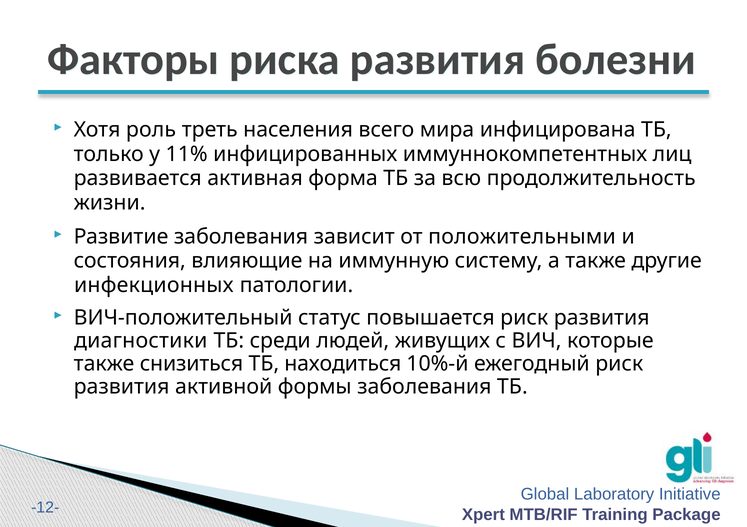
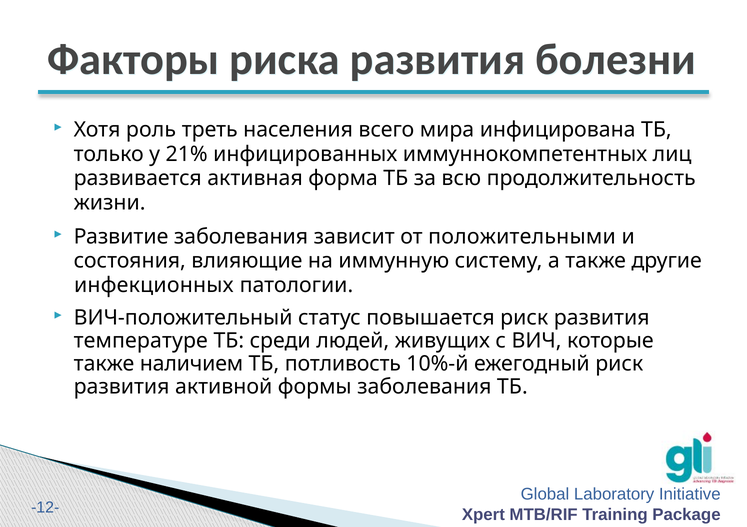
11%: 11% -> 21%
диагностики: диагностики -> температуре
снизиться: снизиться -> наличием
находиться: находиться -> потливость
